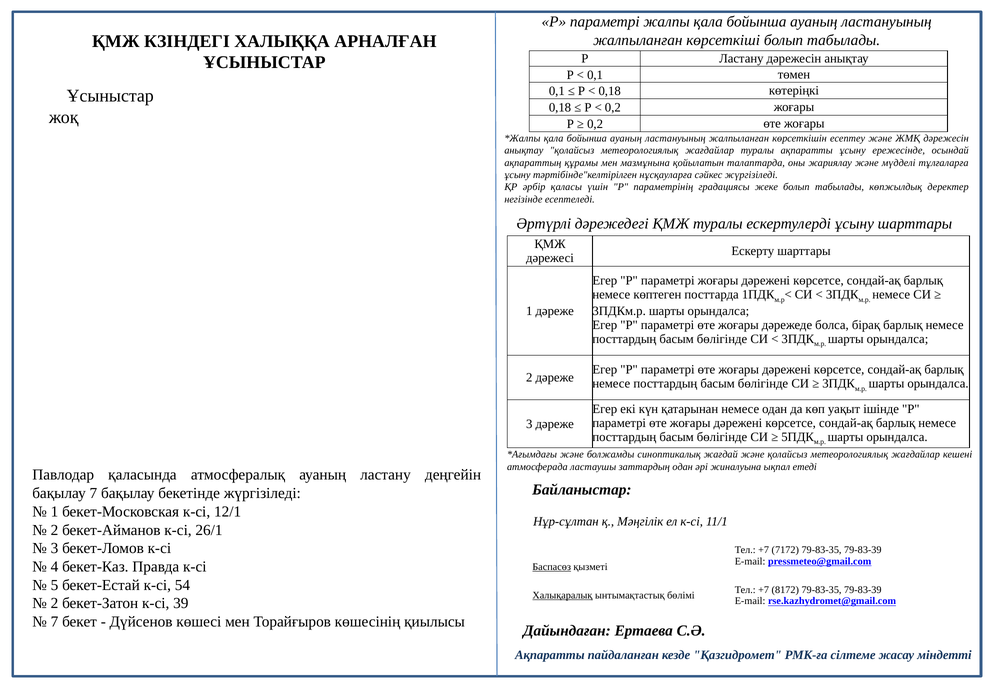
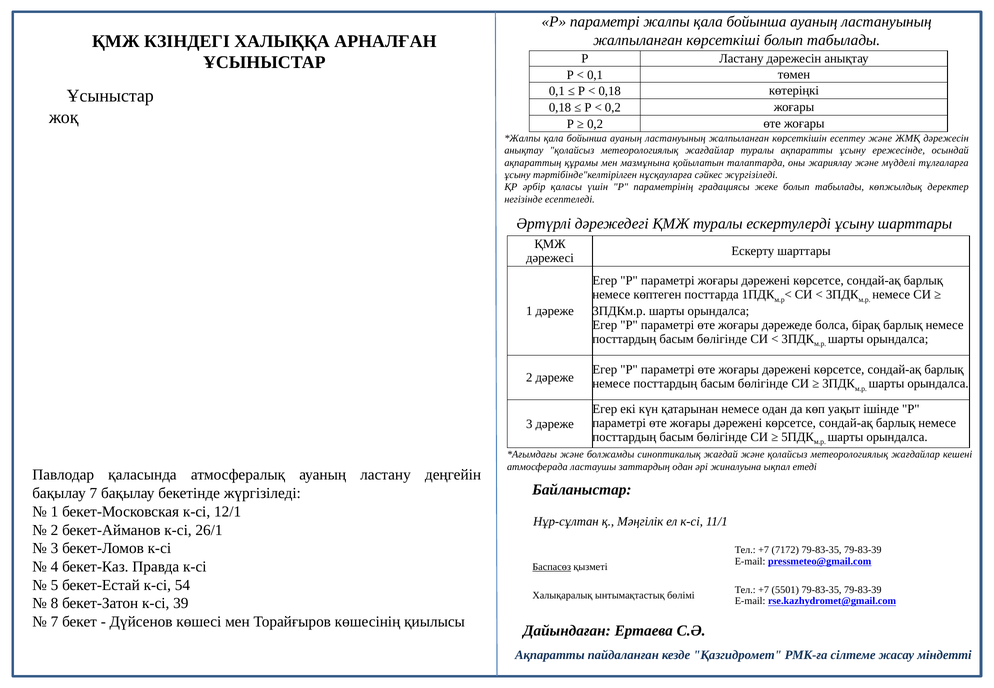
8172: 8172 -> 5501
Халықаралық underline: present -> none
2 at (55, 603): 2 -> 8
